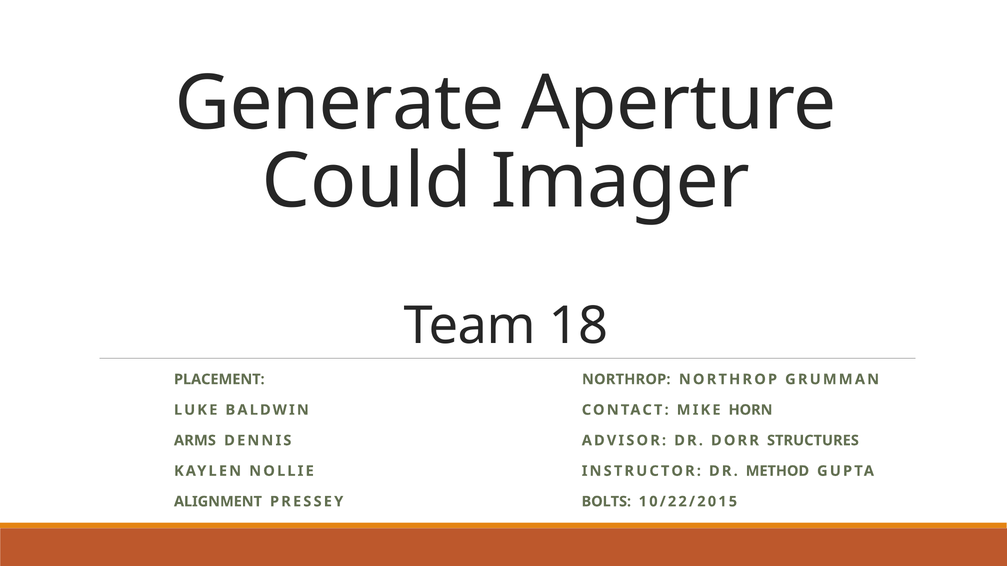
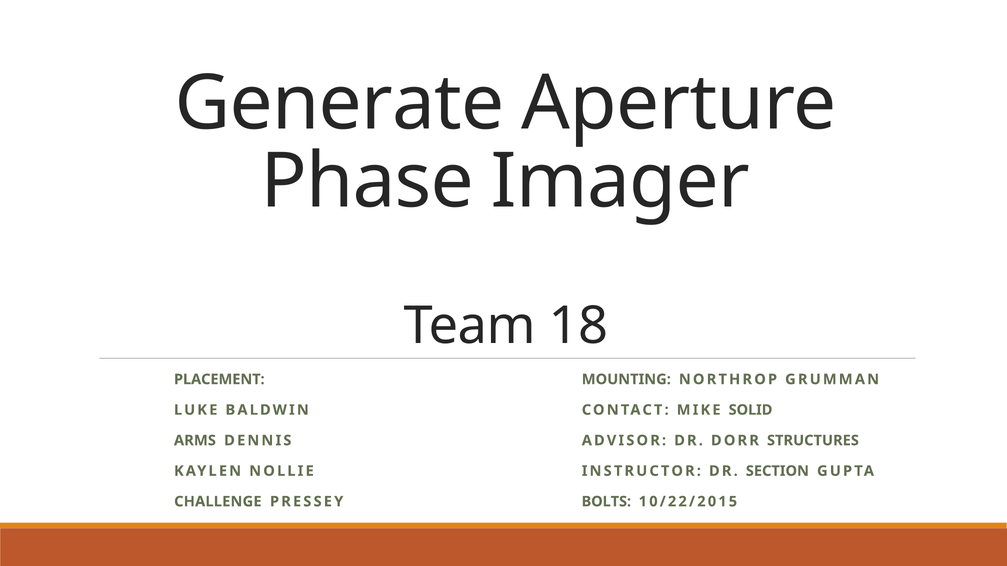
Could: Could -> Phase
NORTHROP at (626, 380): NORTHROP -> MOUNTING
HORN: HORN -> SOLID
METHOD: METHOD -> SECTION
ALIGNMENT: ALIGNMENT -> CHALLENGE
